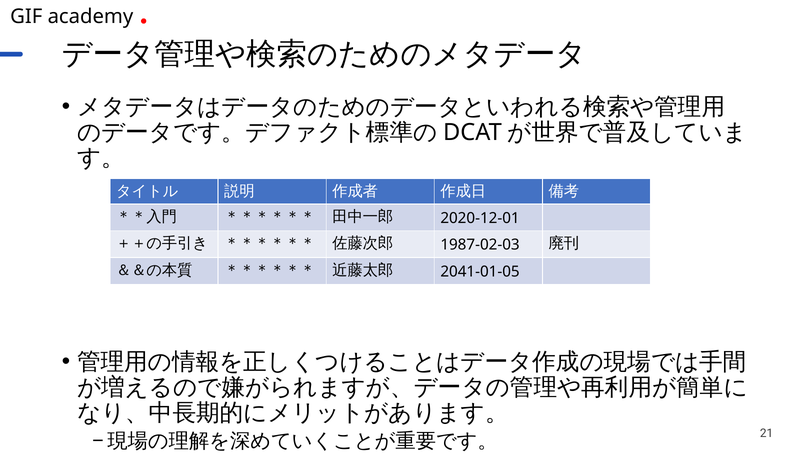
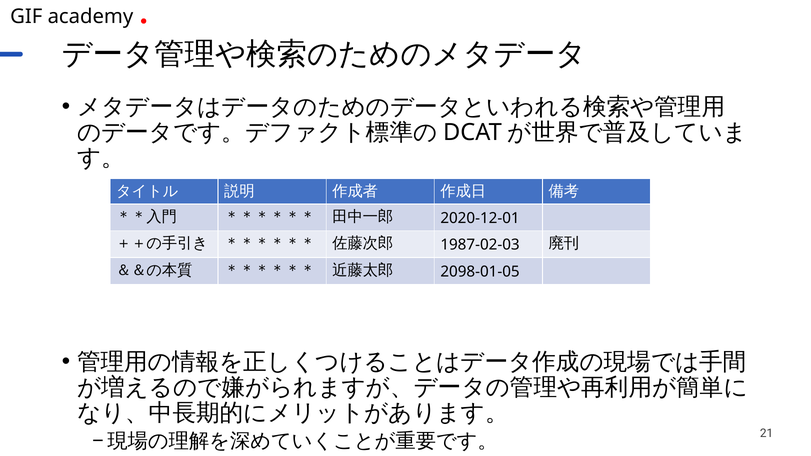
2041-01-05: 2041-01-05 -> 2098-01-05
